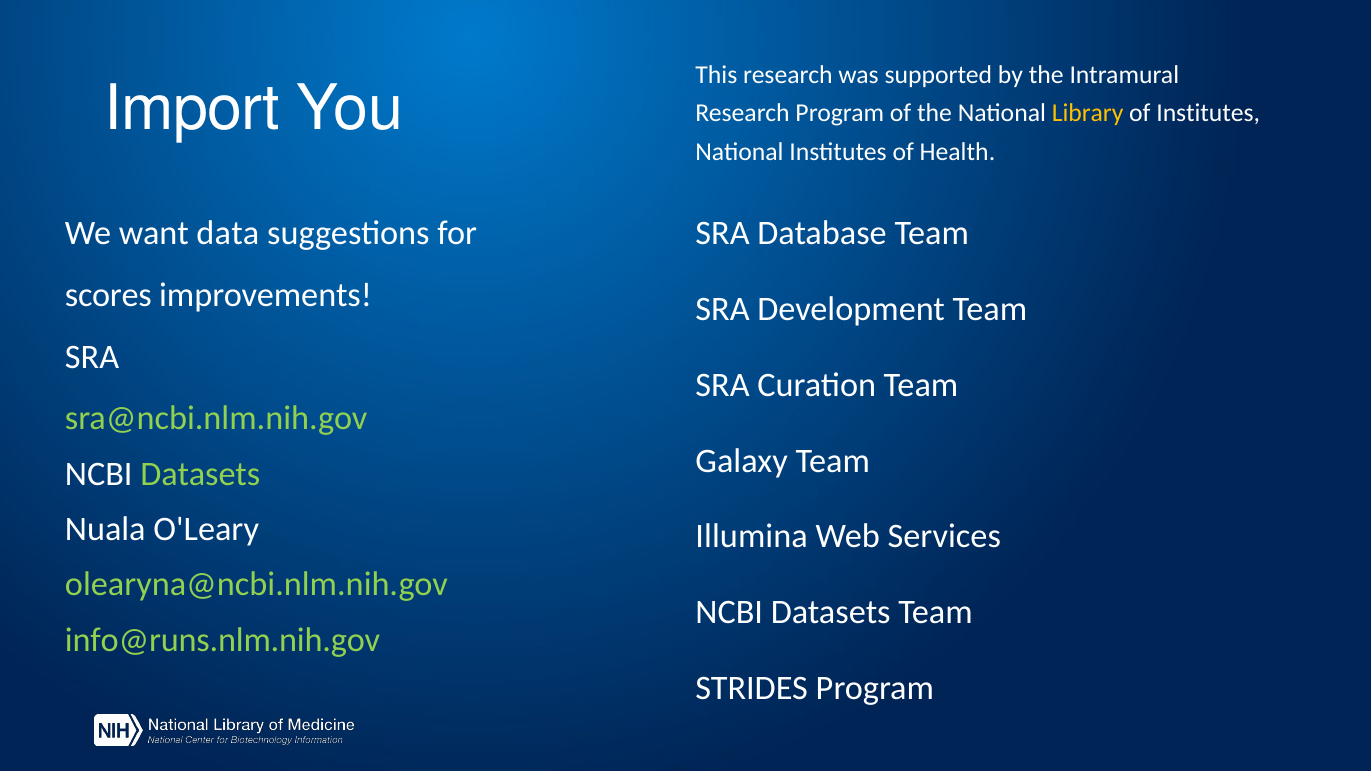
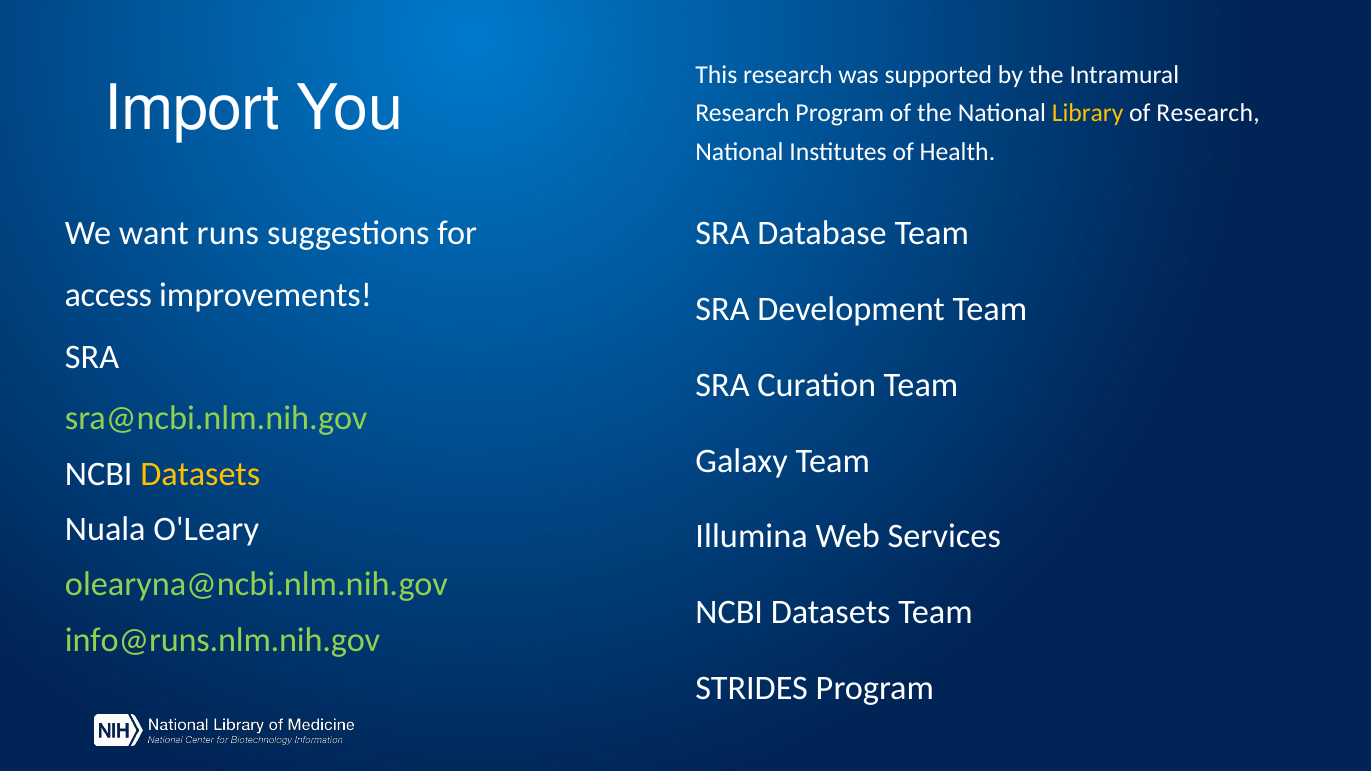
of Institutes: Institutes -> Research
data: data -> runs
scores: scores -> access
Datasets at (200, 474) colour: light green -> yellow
